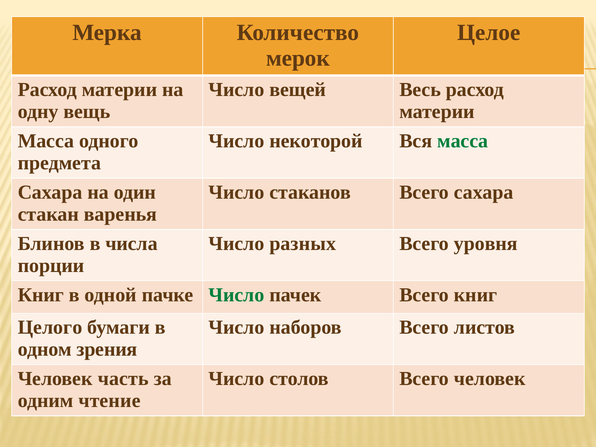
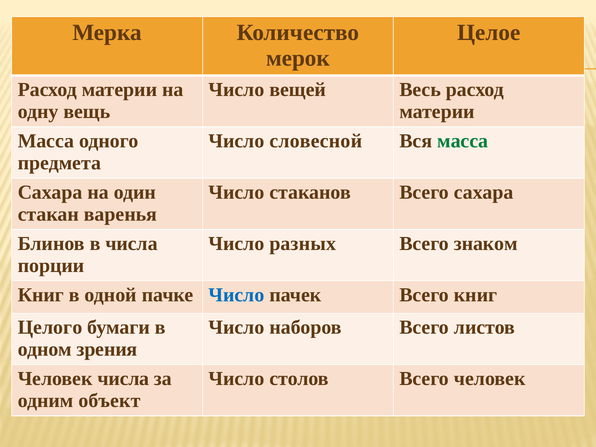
некоторой: некоторой -> словесной
уровня: уровня -> знаком
Число at (236, 295) colour: green -> blue
Человек часть: часть -> числа
чтение: чтение -> объект
